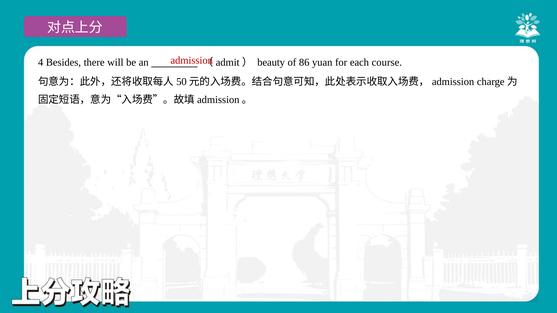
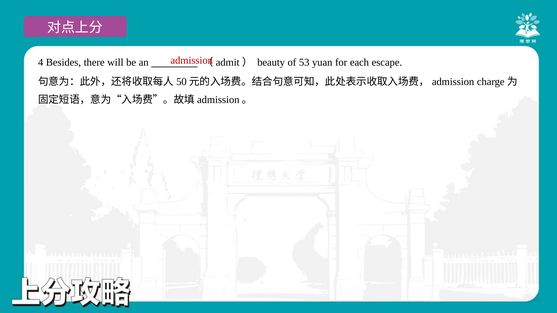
86: 86 -> 53
course: course -> escape
